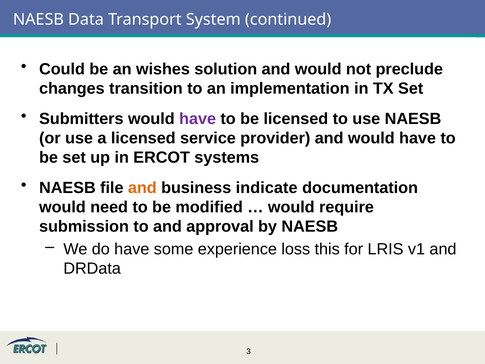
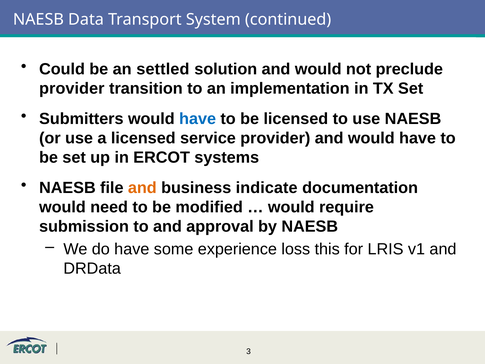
wishes: wishes -> settled
changes at (72, 88): changes -> provider
have at (198, 119) colour: purple -> blue
